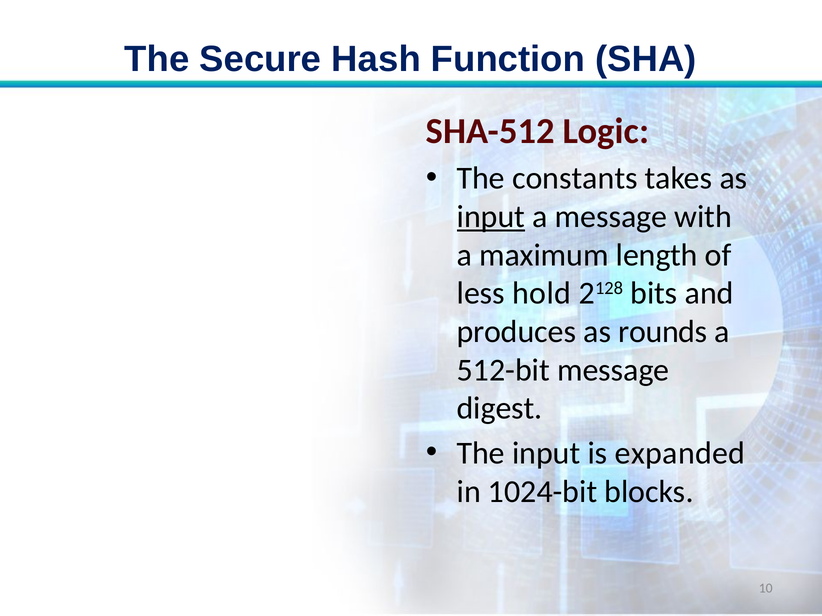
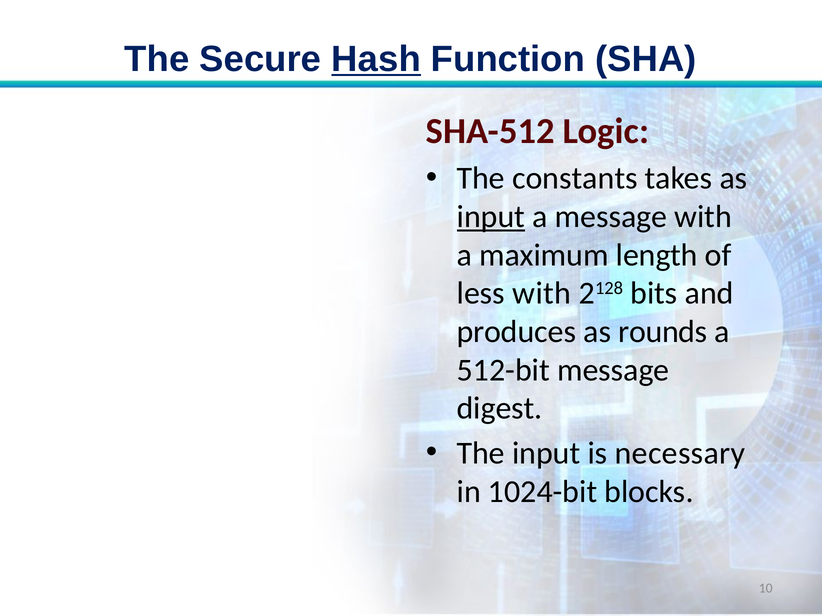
Hash underline: none -> present
less hold: hold -> with
expanded: expanded -> necessary
